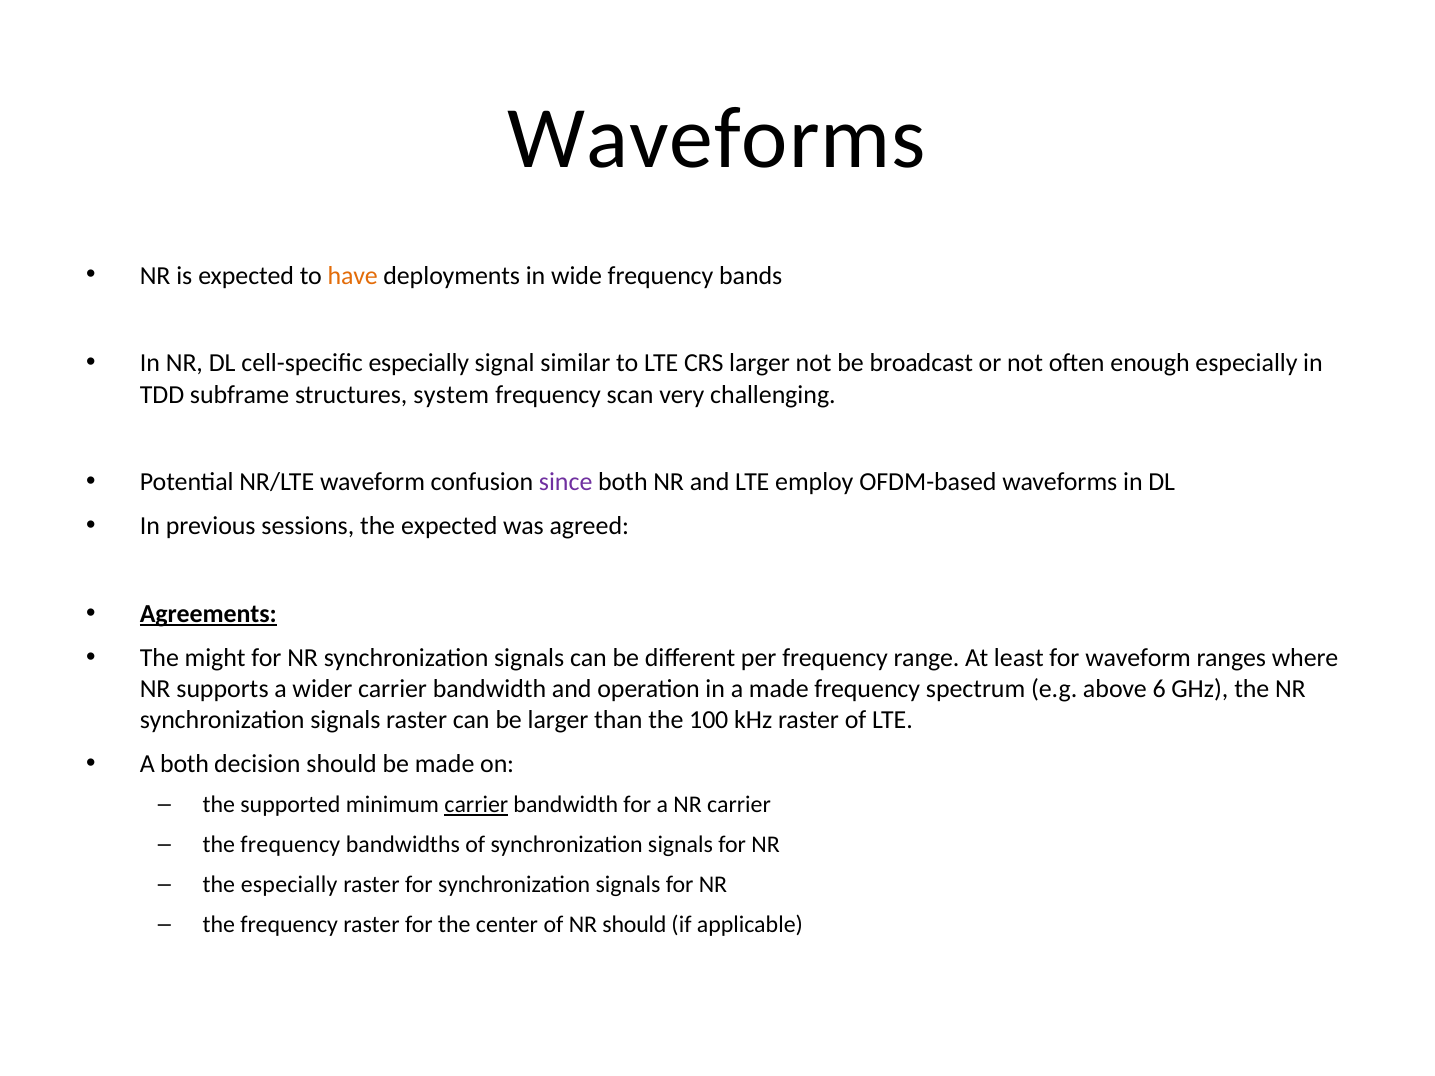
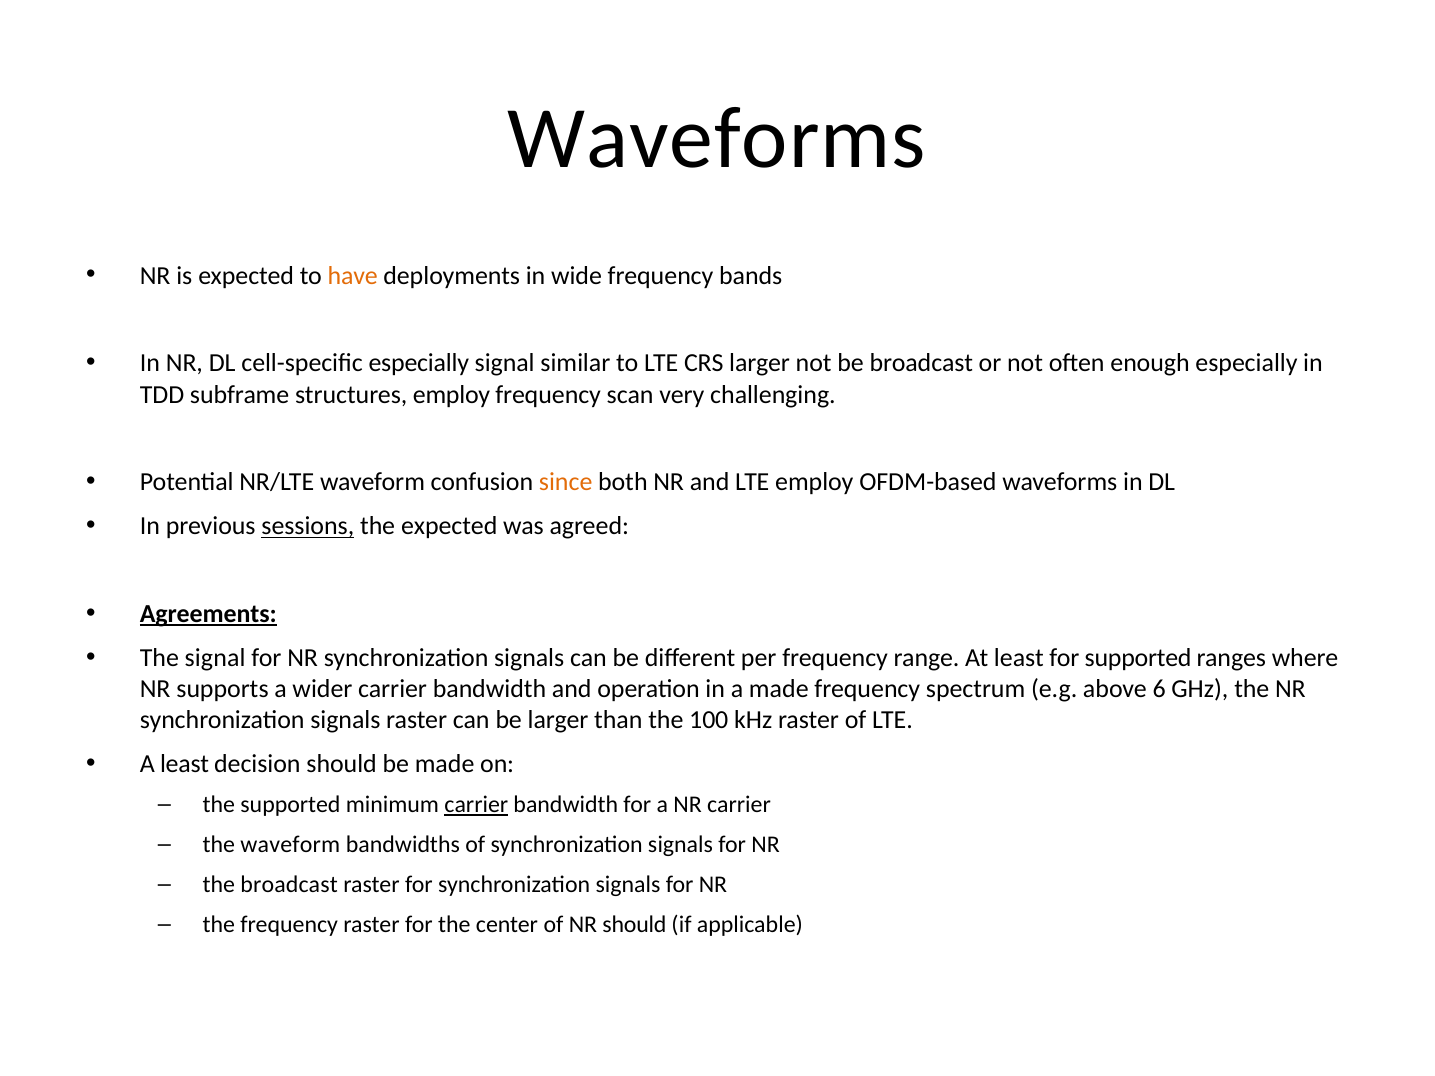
structures system: system -> employ
since colour: purple -> orange
sessions underline: none -> present
The might: might -> signal
for waveform: waveform -> supported
A both: both -> least
frequency at (290, 845): frequency -> waveform
the especially: especially -> broadcast
